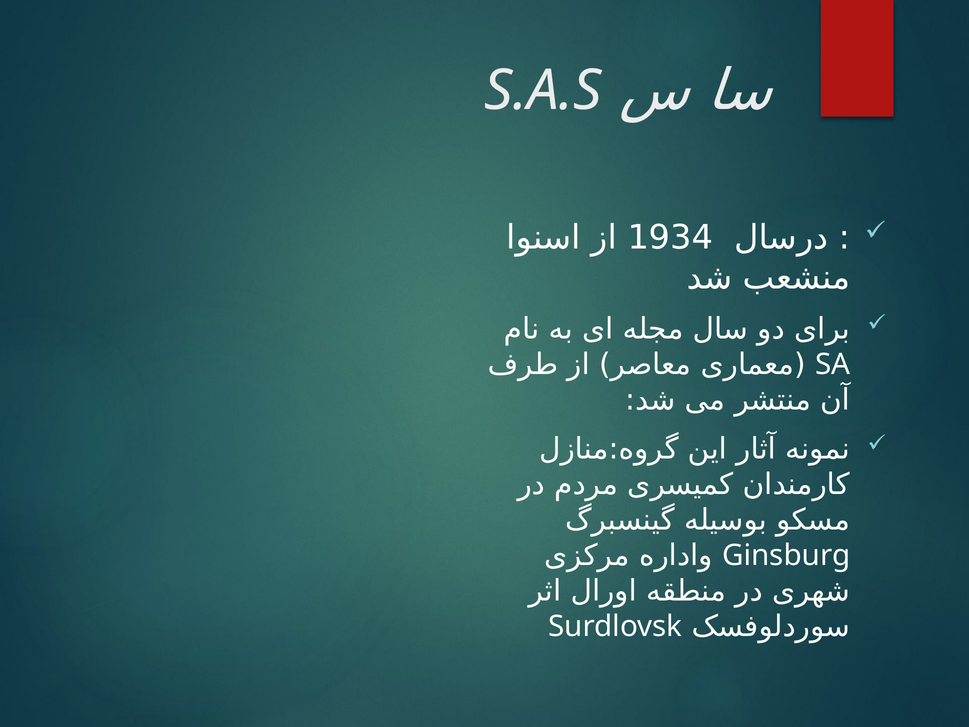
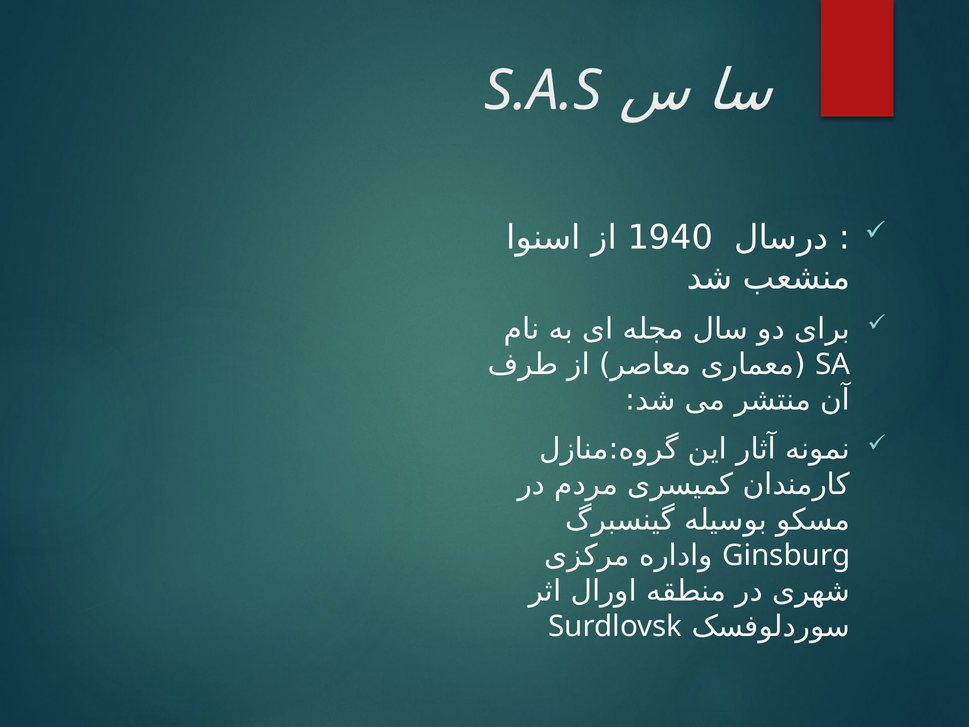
1934: 1934 -> 1940
